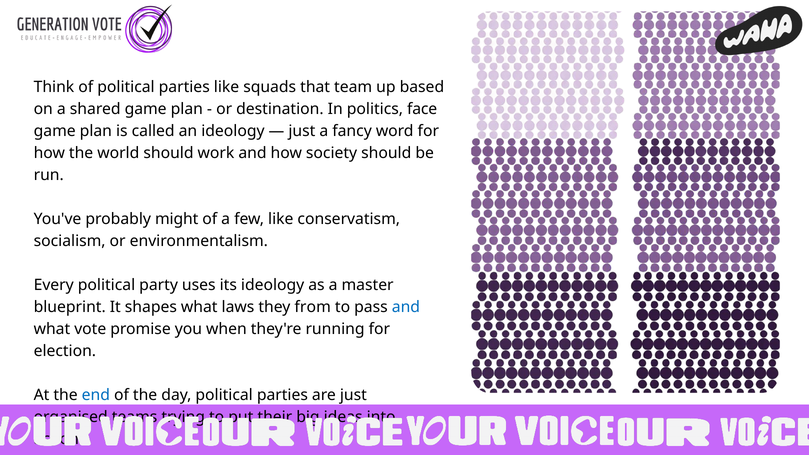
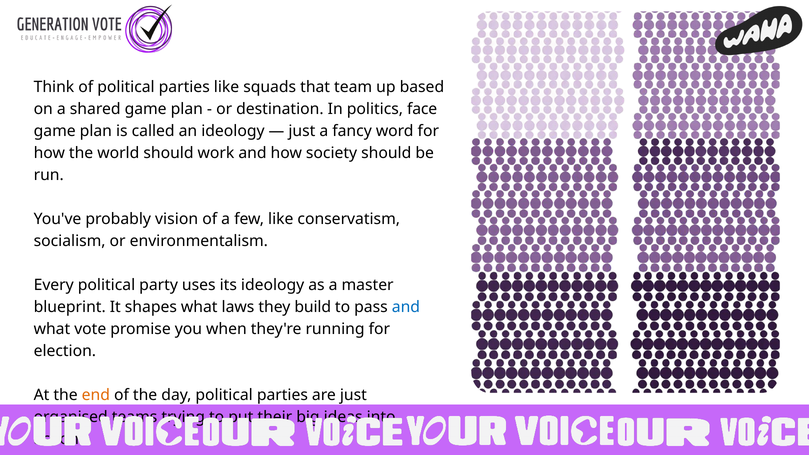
might: might -> vision
from: from -> build
end colour: blue -> orange
